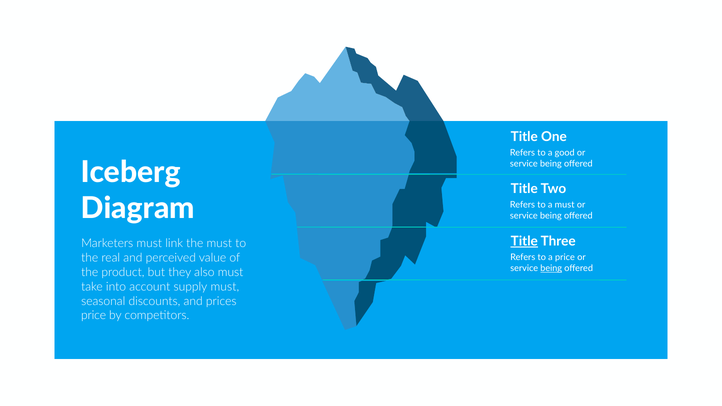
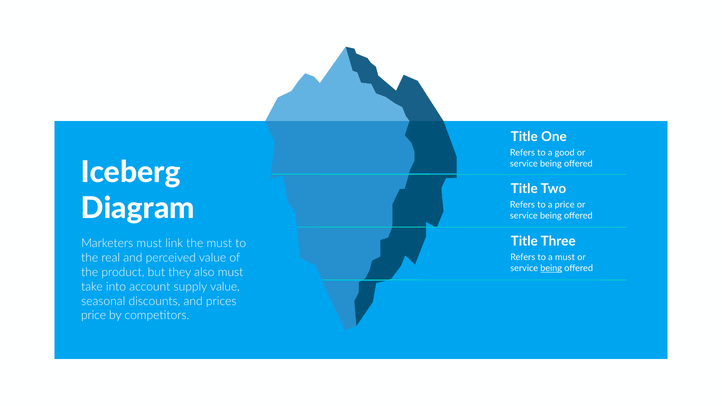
a must: must -> price
Title at (524, 241) underline: present -> none
a price: price -> must
supply must: must -> value
